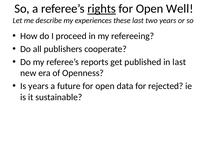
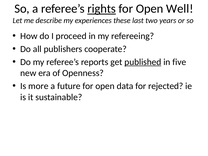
published underline: none -> present
in last: last -> five
Is years: years -> more
